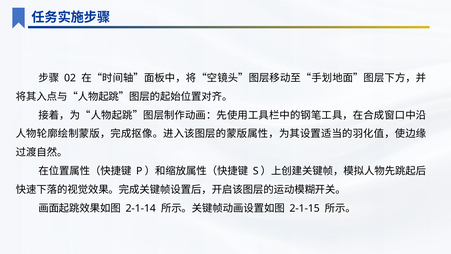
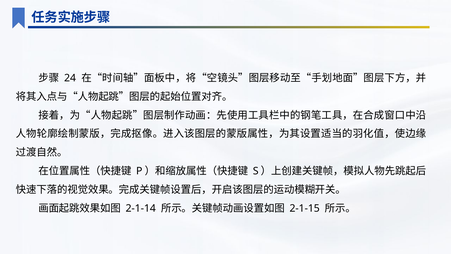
02: 02 -> 24
